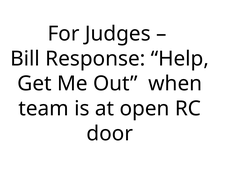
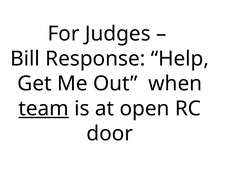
team underline: none -> present
